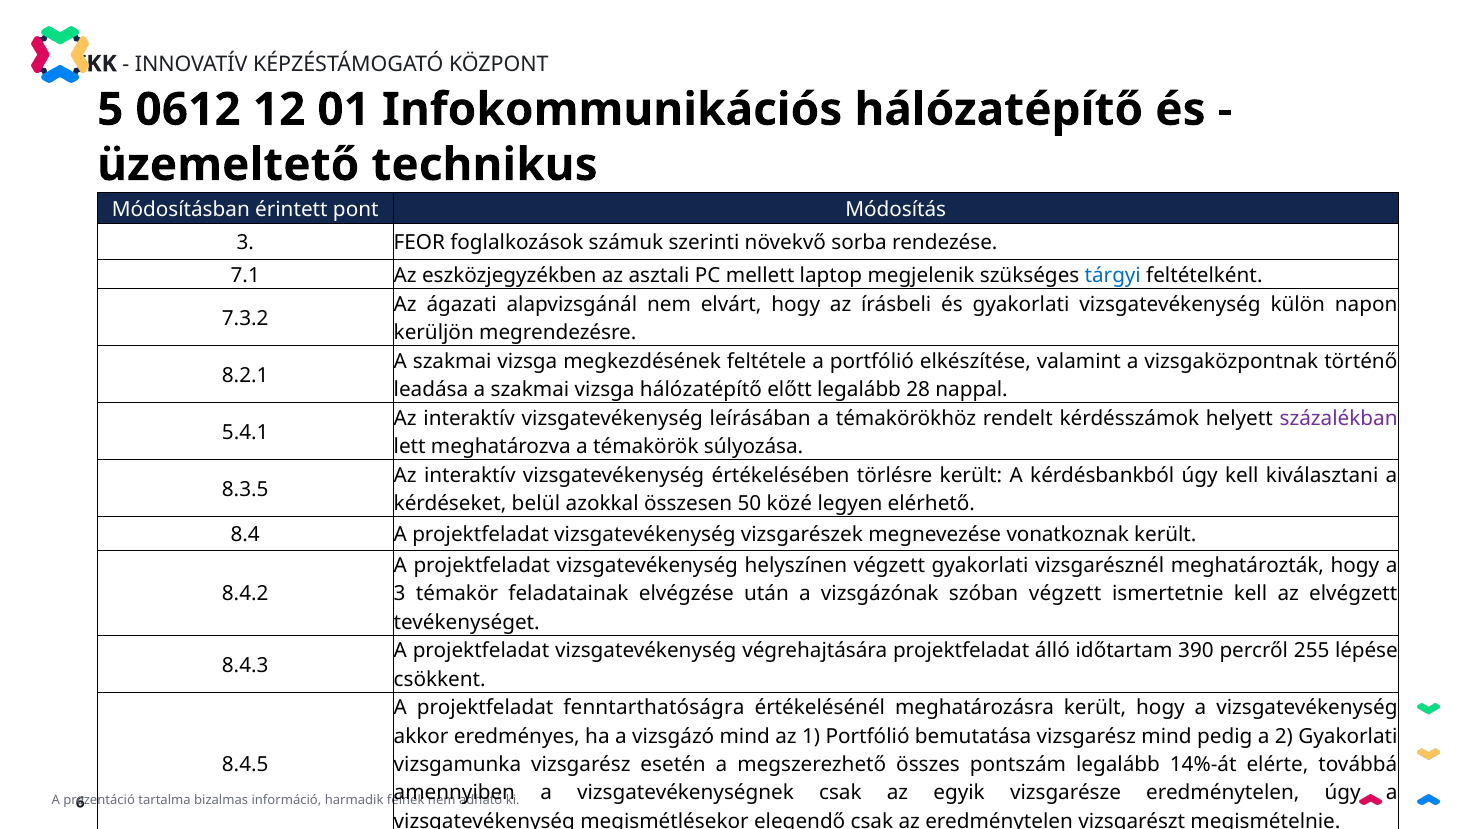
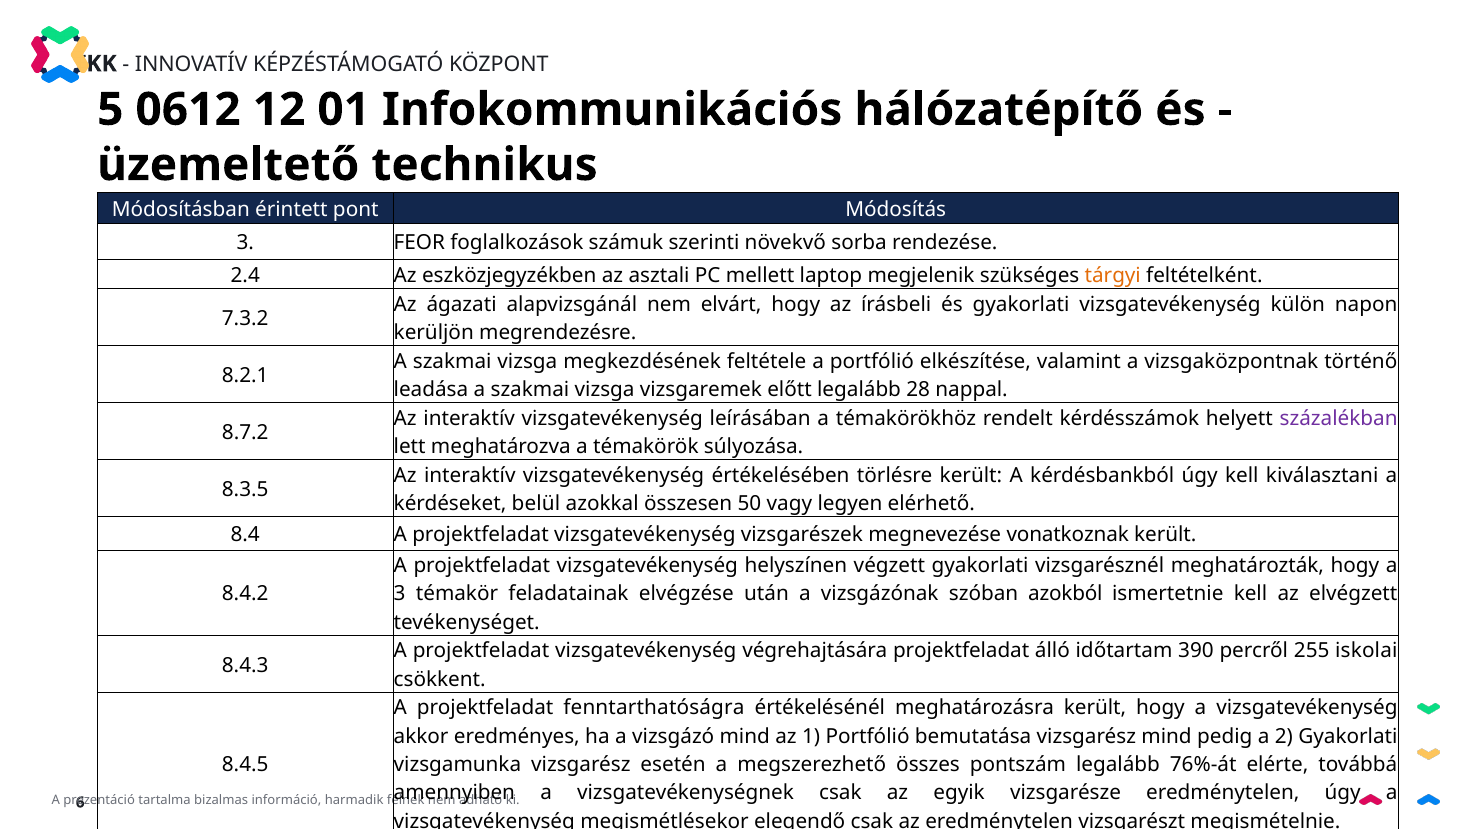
7.1: 7.1 -> 2.4
tárgyi colour: blue -> orange
vizsga hálózatépítő: hálózatépítő -> vizsgaremek
5.4.1: 5.4.1 -> 8.7.2
közé: közé -> vagy
szóban végzett: végzett -> azokból
lépése: lépése -> iskolai
14%-át: 14%-át -> 76%-át
